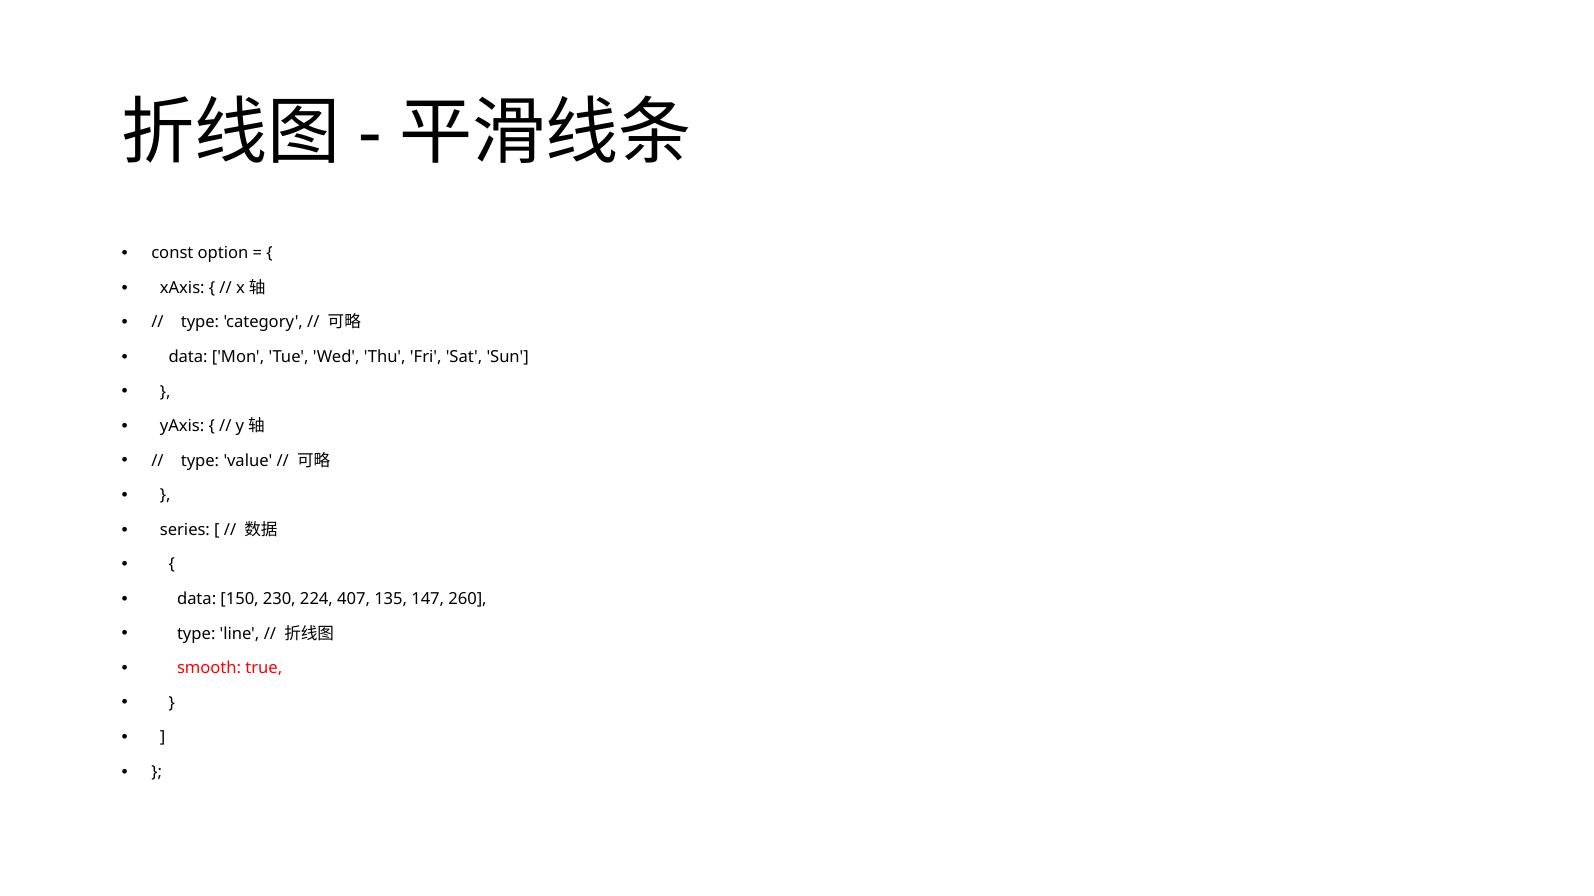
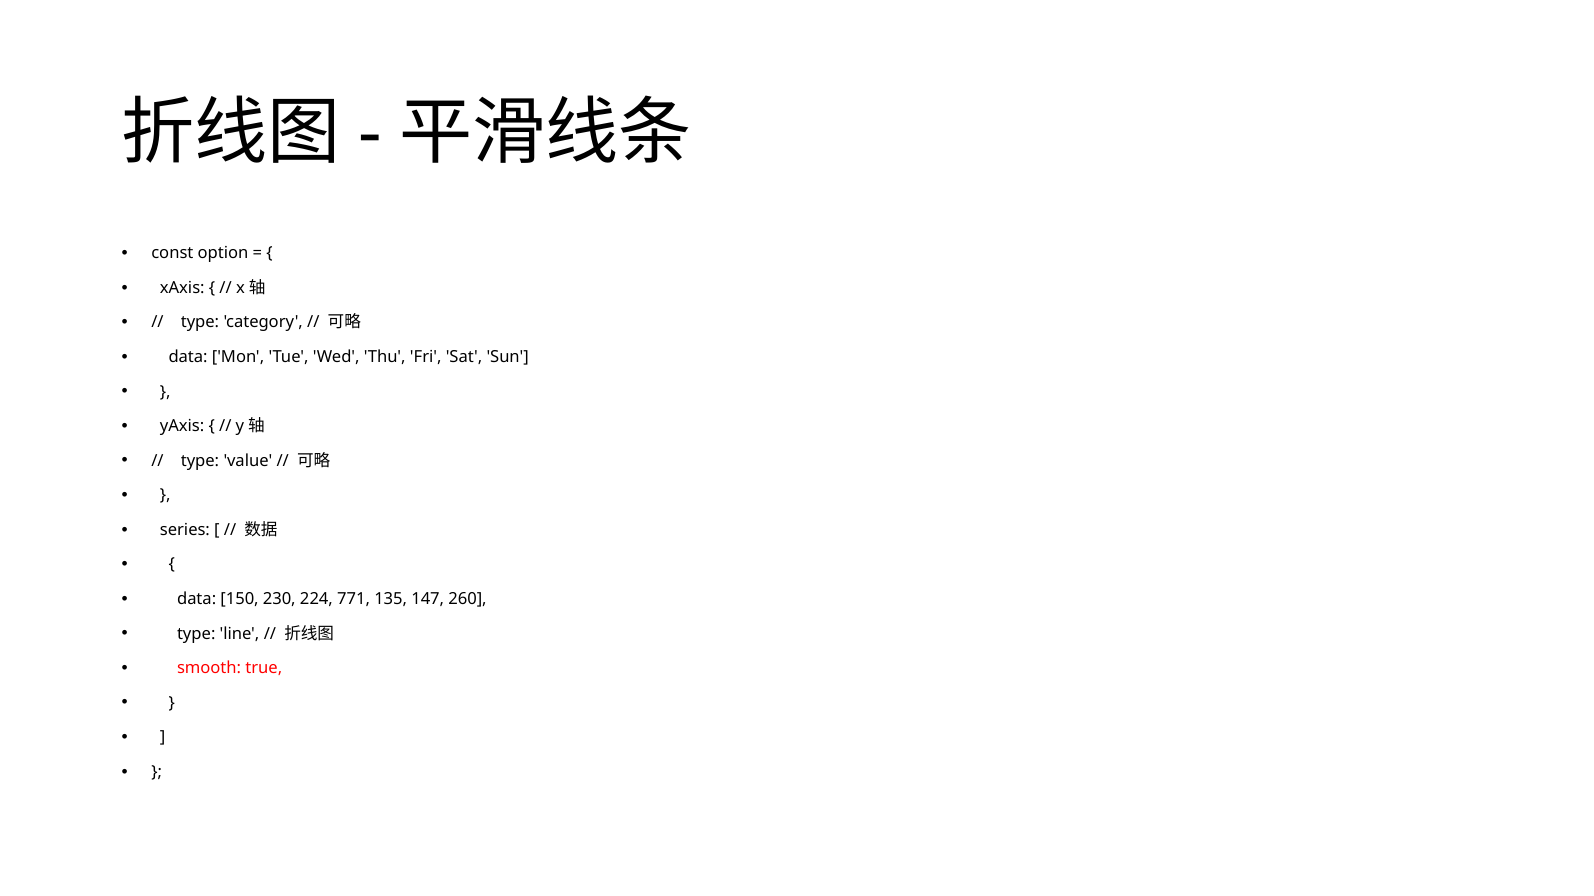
407: 407 -> 771
